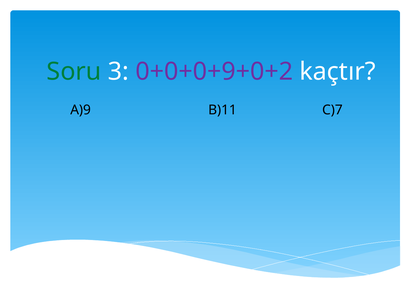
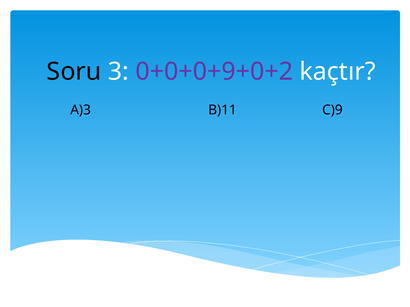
Soru colour: green -> black
A)9: A)9 -> A)3
C)7: C)7 -> C)9
